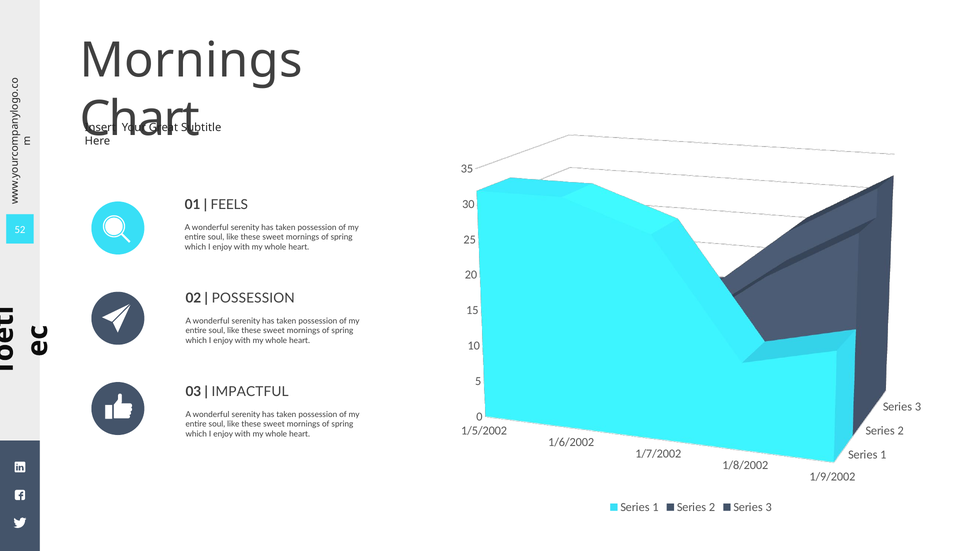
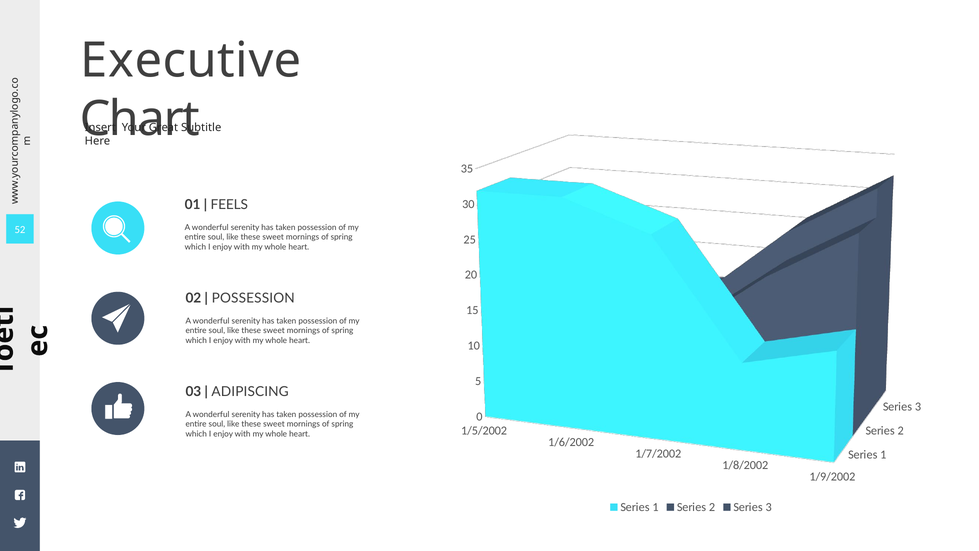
Mornings at (191, 60): Mornings -> Executive
IMPACTFUL: IMPACTFUL -> ADIPISCING
